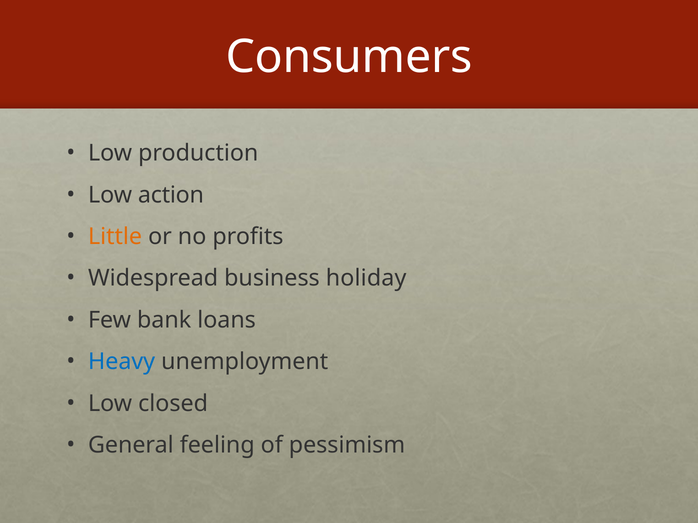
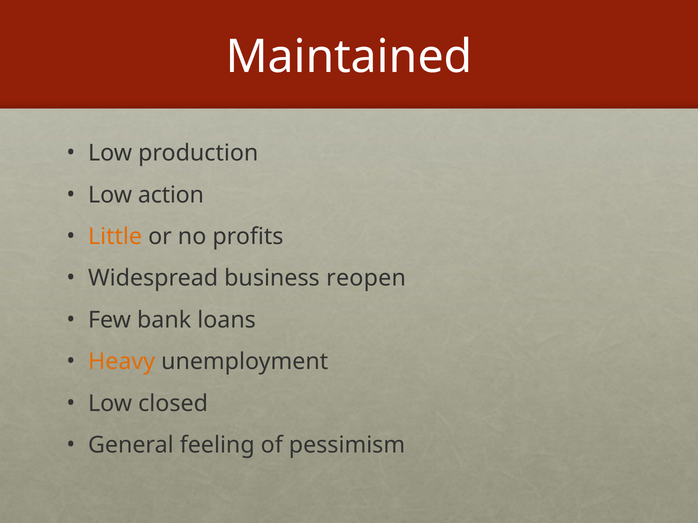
Consumers: Consumers -> Maintained
holiday: holiday -> reopen
Heavy colour: blue -> orange
